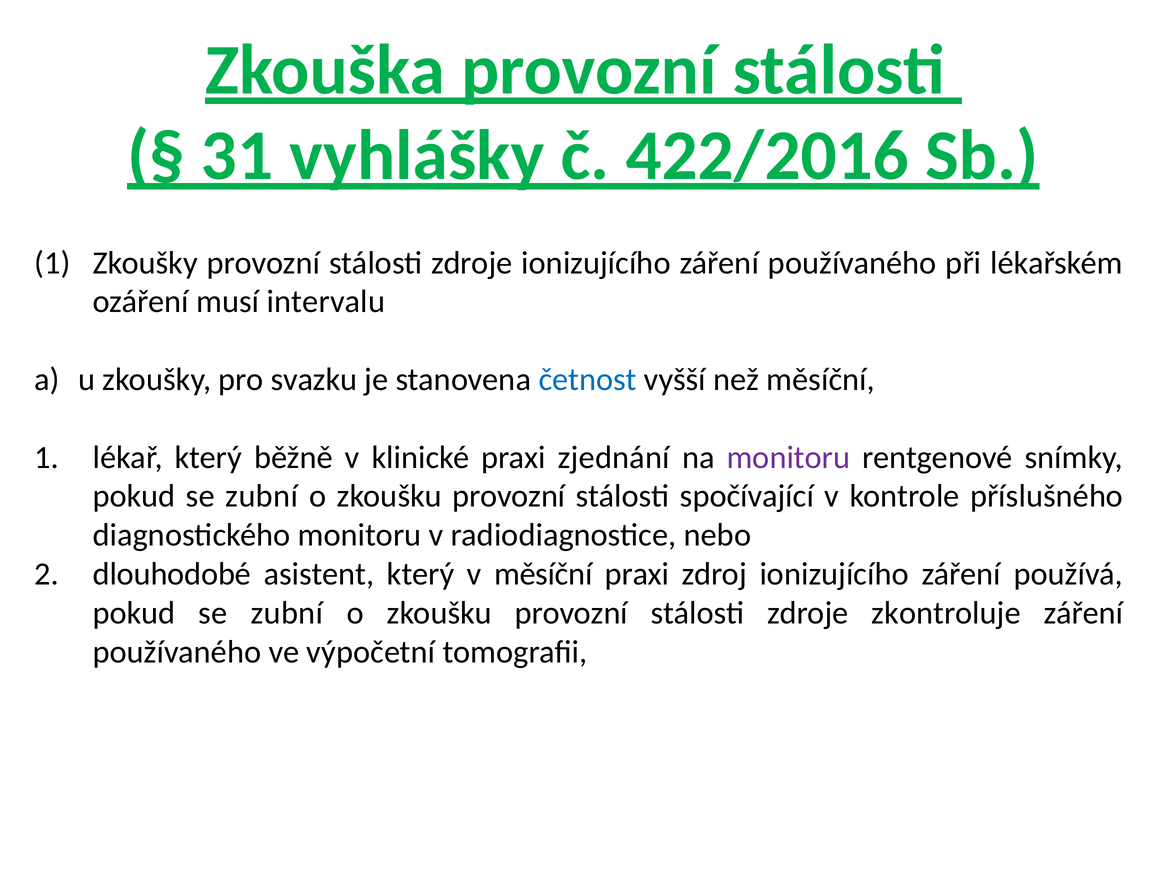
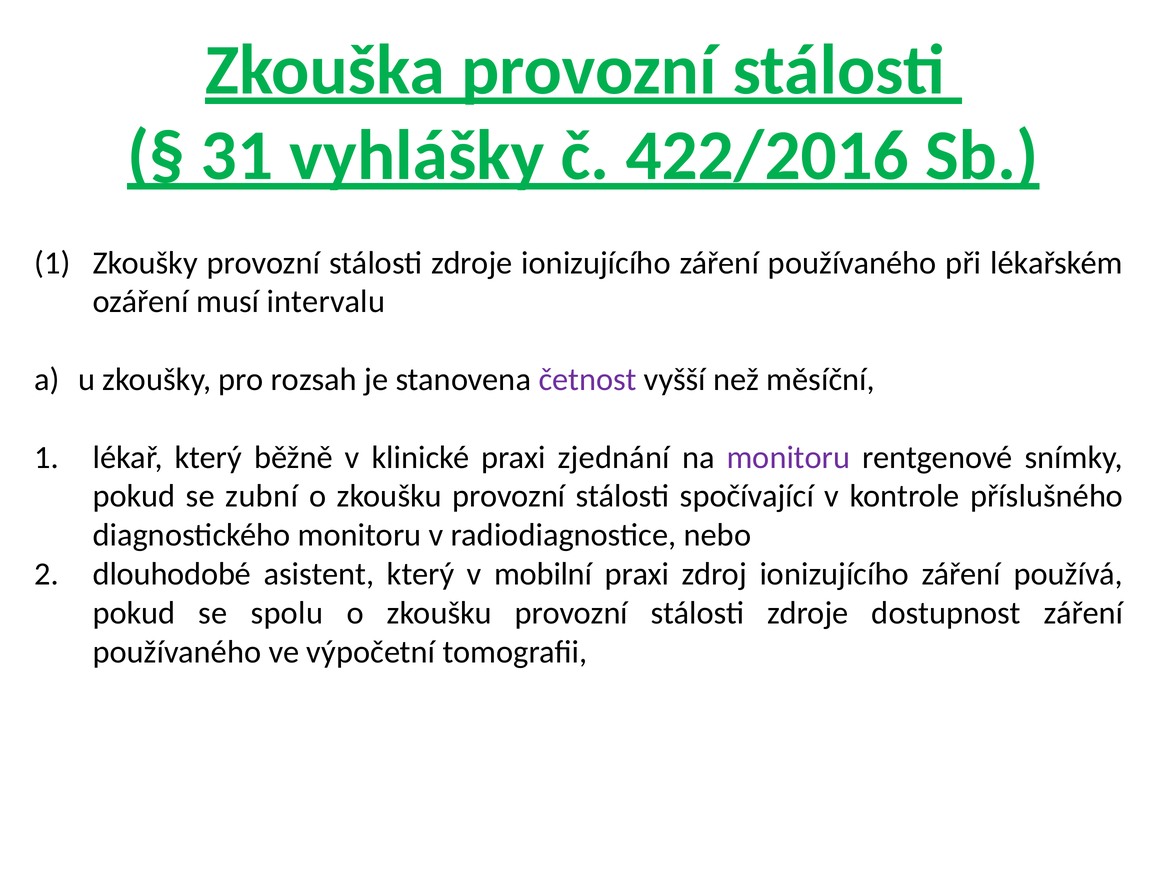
svazku: svazku -> rozsah
četnost colour: blue -> purple
v měsíční: měsíční -> mobilní
zubní at (287, 613): zubní -> spolu
zkontroluje: zkontroluje -> dostupnost
